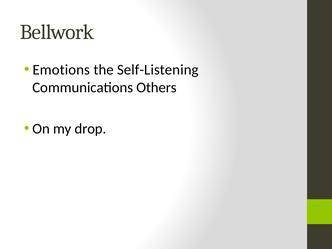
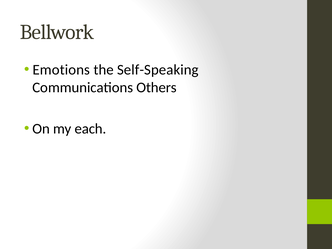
Self-Listening: Self-Listening -> Self-Speaking
drop: drop -> each
